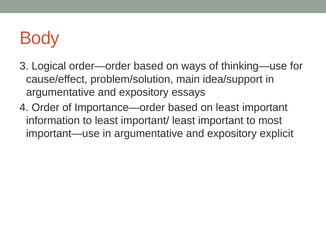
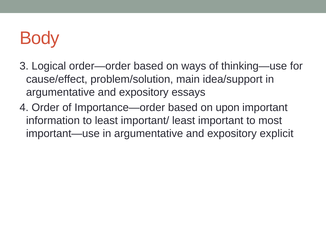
on least: least -> upon
